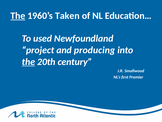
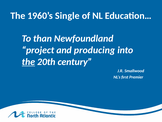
The at (18, 16) underline: present -> none
Taken: Taken -> Single
used: used -> than
